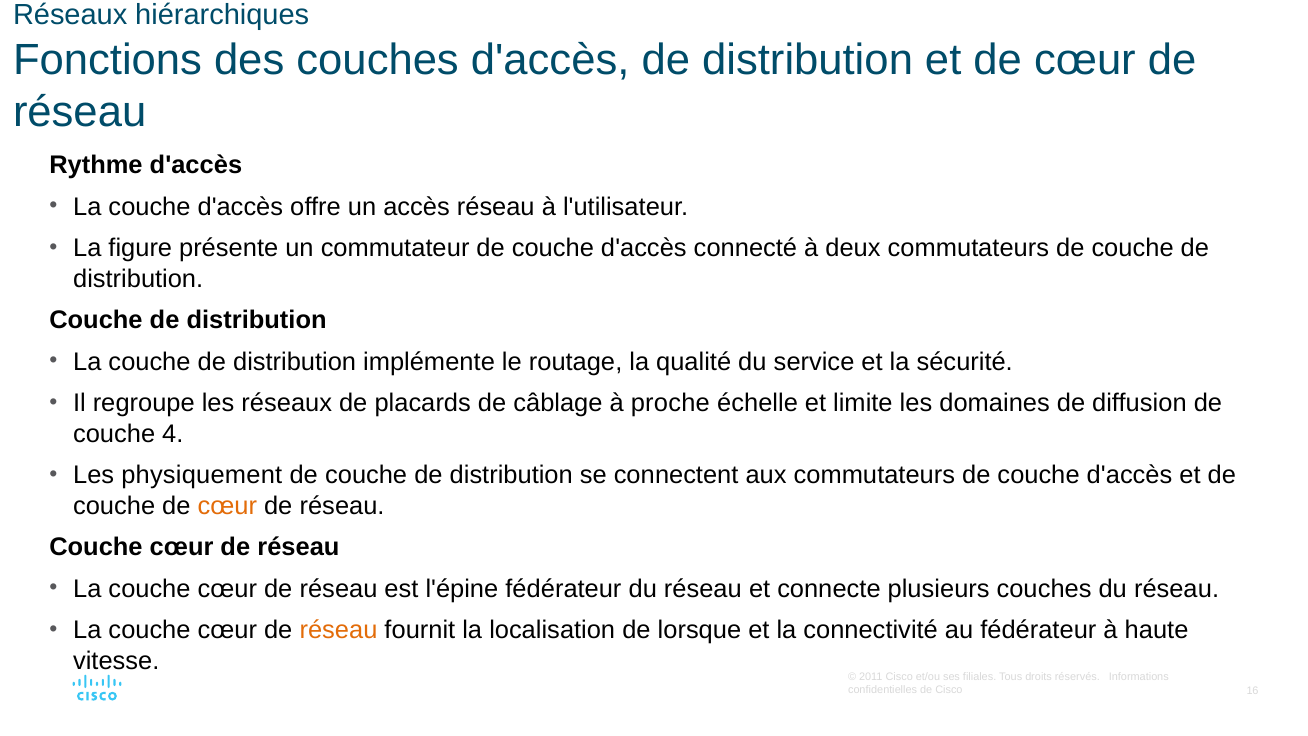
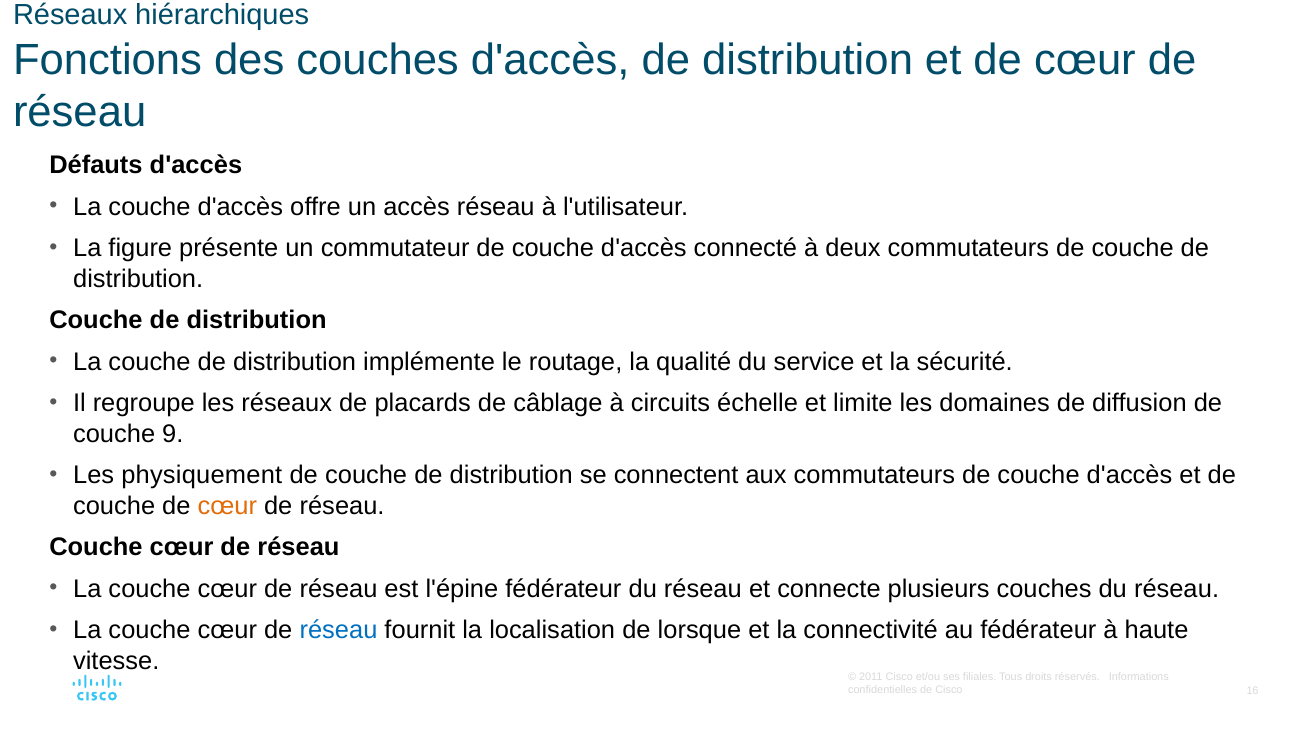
Rythme: Rythme -> Défauts
proche: proche -> circuits
4: 4 -> 9
réseau at (339, 630) colour: orange -> blue
